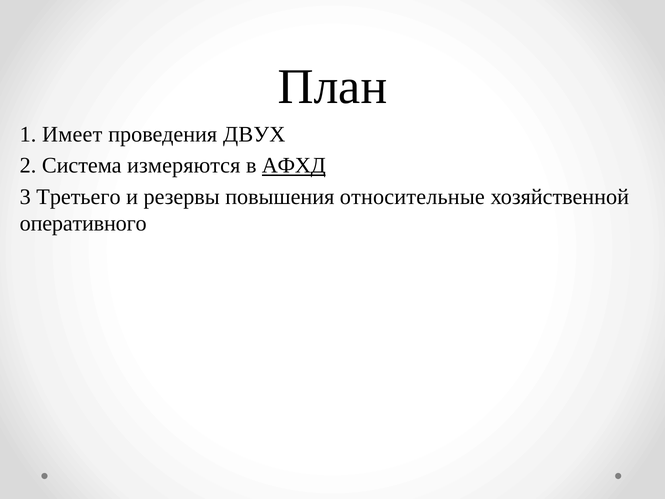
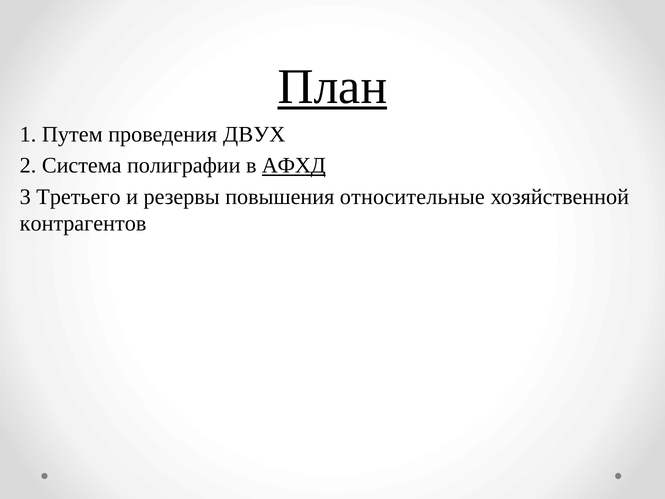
План underline: none -> present
Имеет: Имеет -> Путем
измеряются: измеряются -> полиграфии
оперативного: оперативного -> контрагентов
